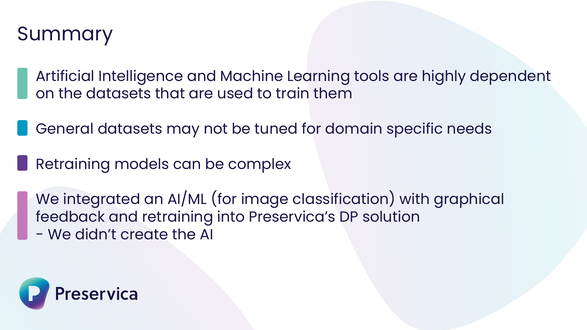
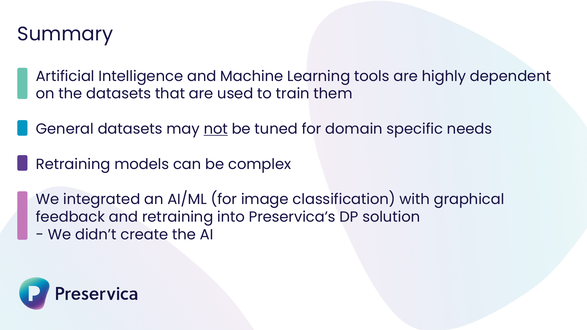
not underline: none -> present
